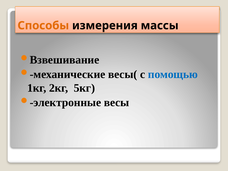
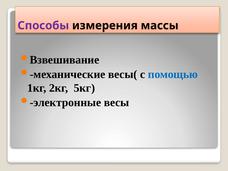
Способы colour: orange -> purple
